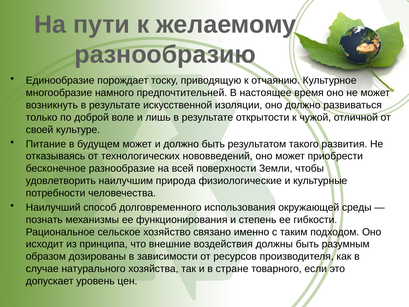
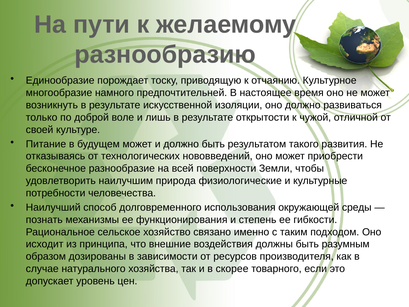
стране: стране -> скорее
